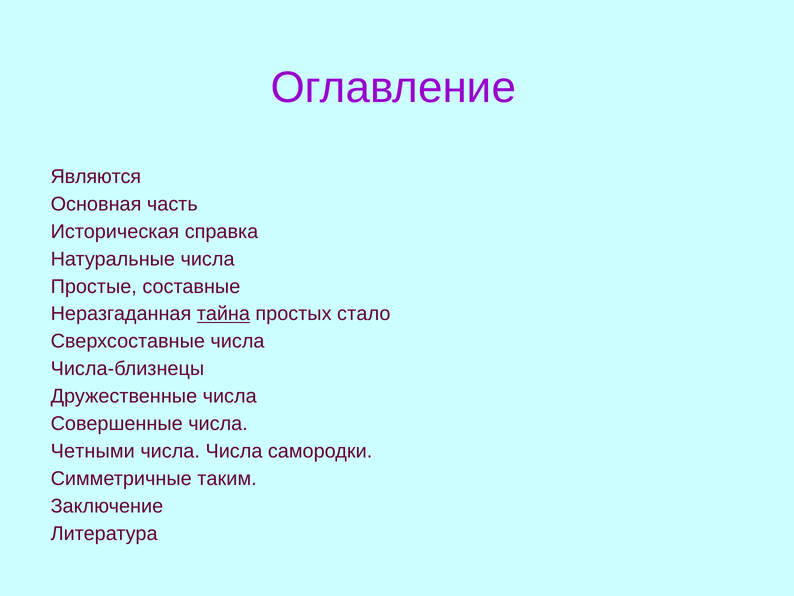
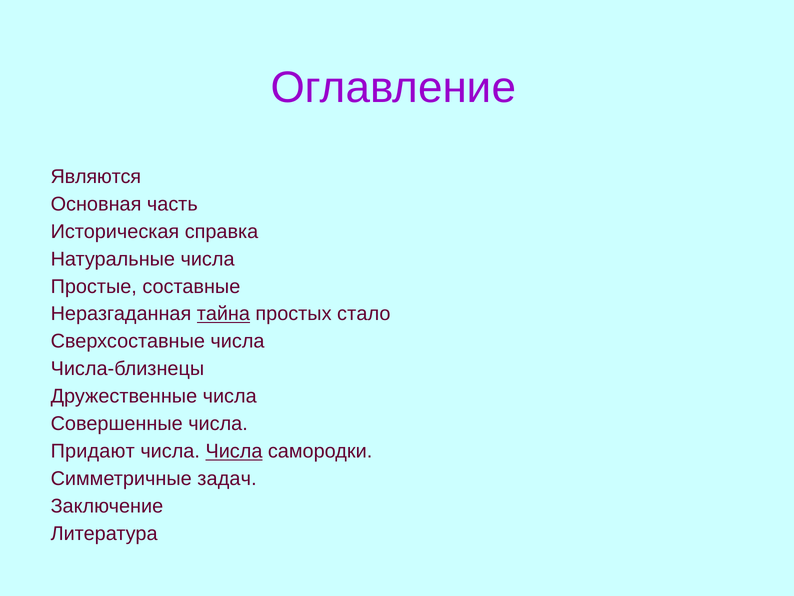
Четными: Четными -> Придают
Числа at (234, 451) underline: none -> present
таким: таким -> задач
